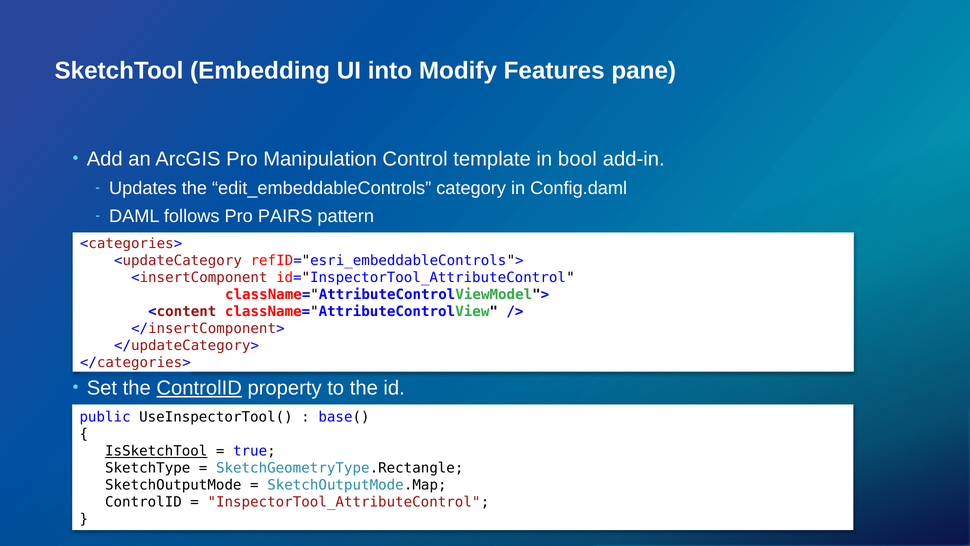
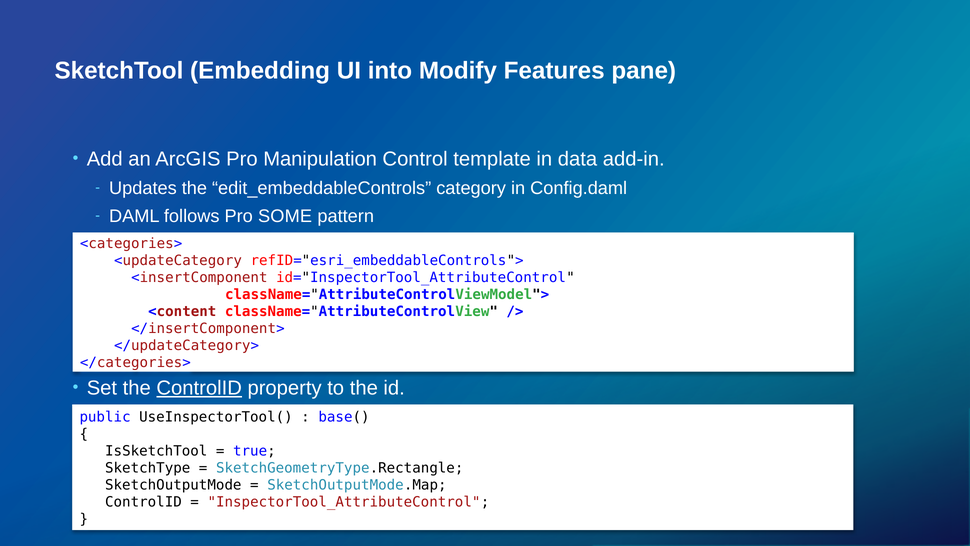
bool: bool -> data
PAIRS: PAIRS -> SOME
IsSketchTool underline: present -> none
